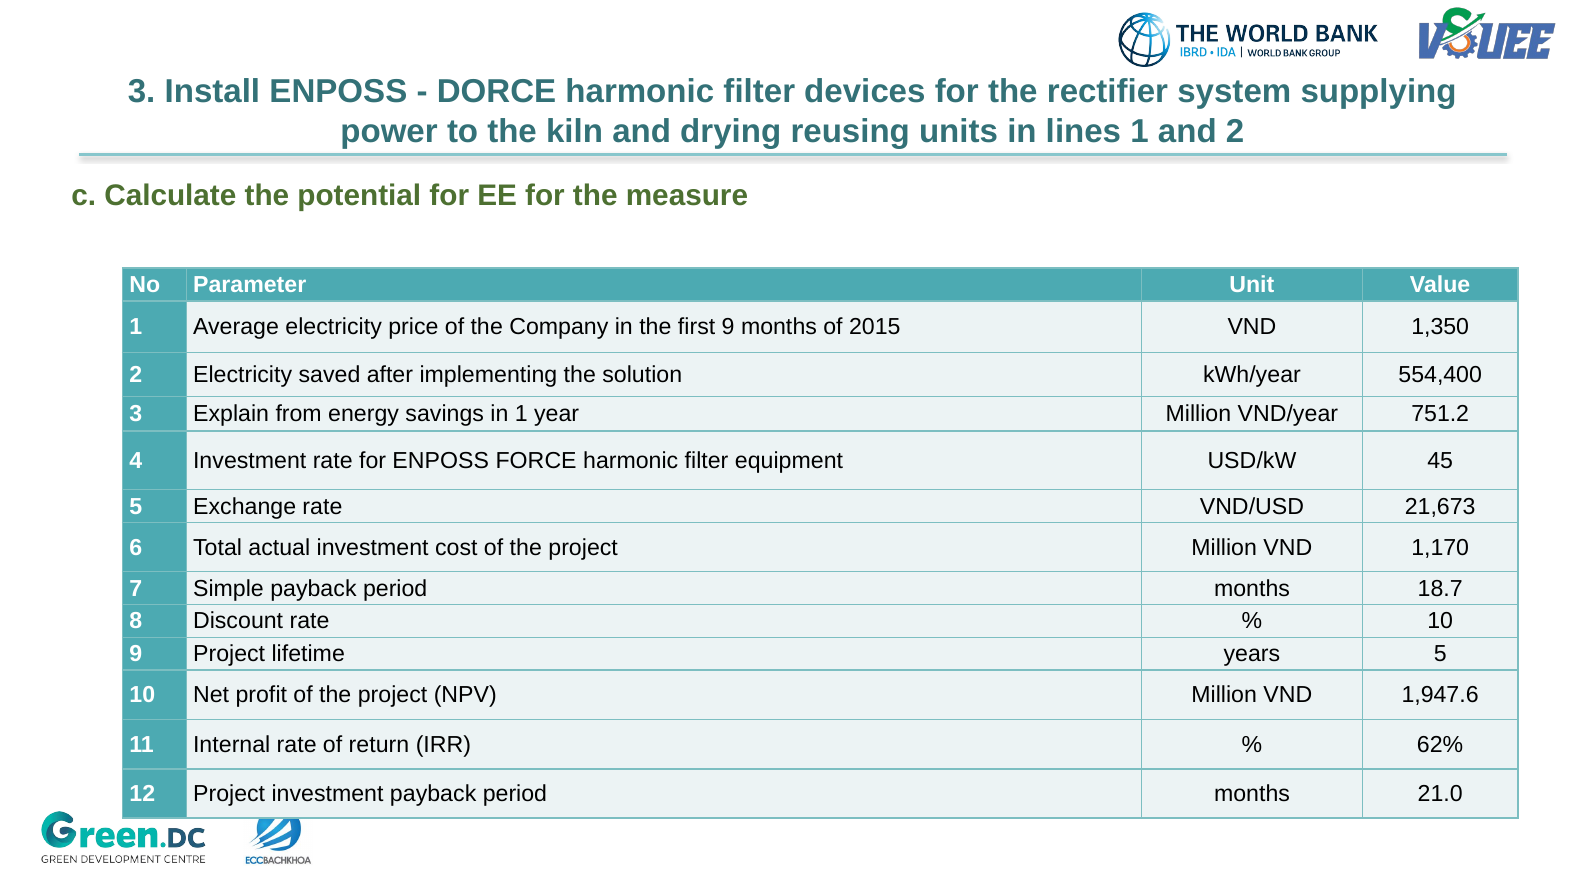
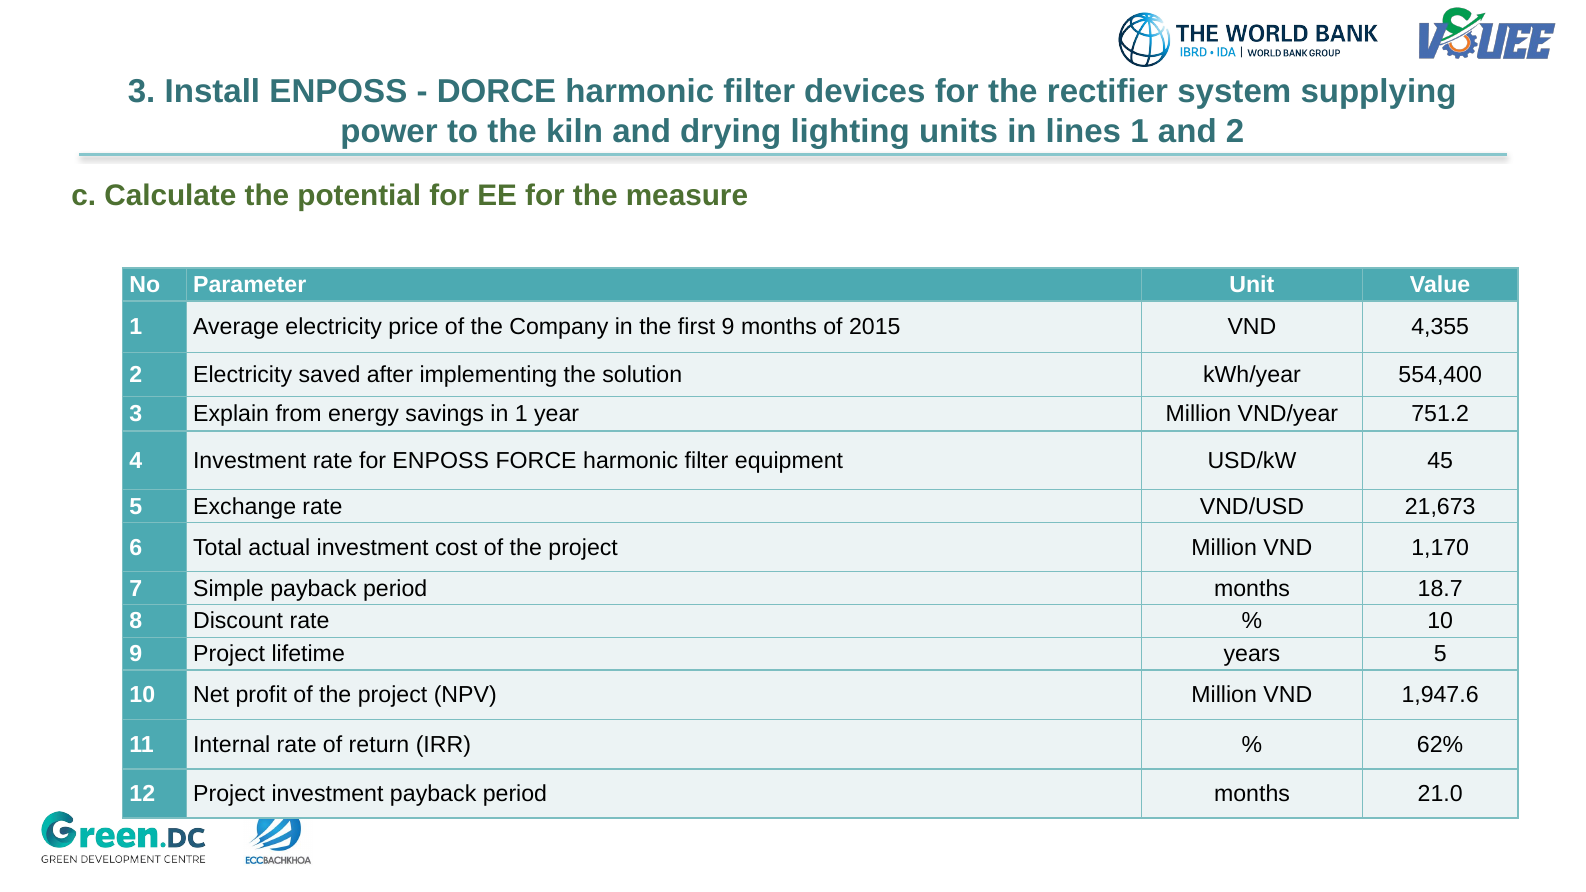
reusing: reusing -> lighting
1,350: 1,350 -> 4,355
